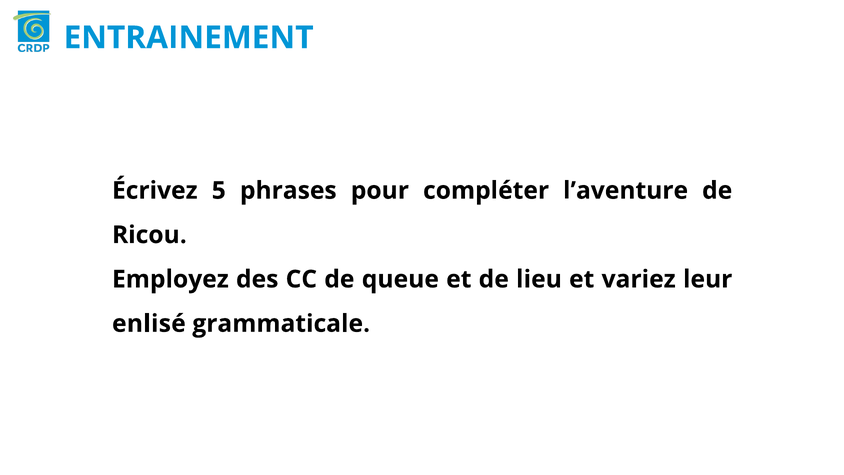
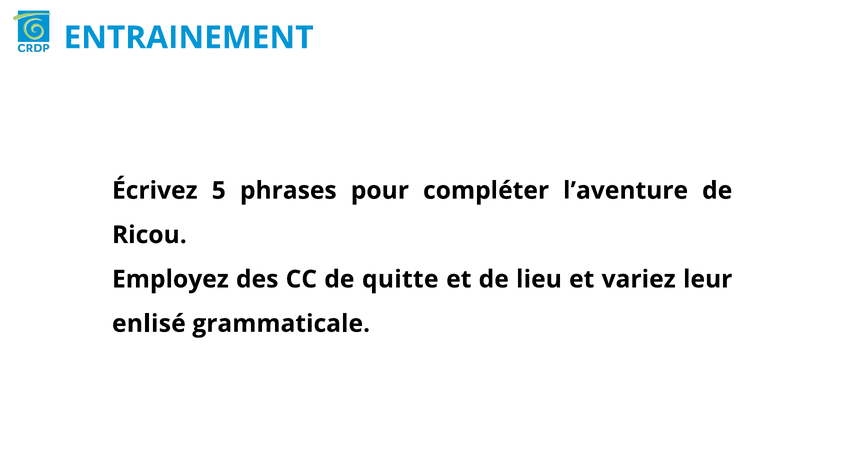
queue: queue -> quitte
